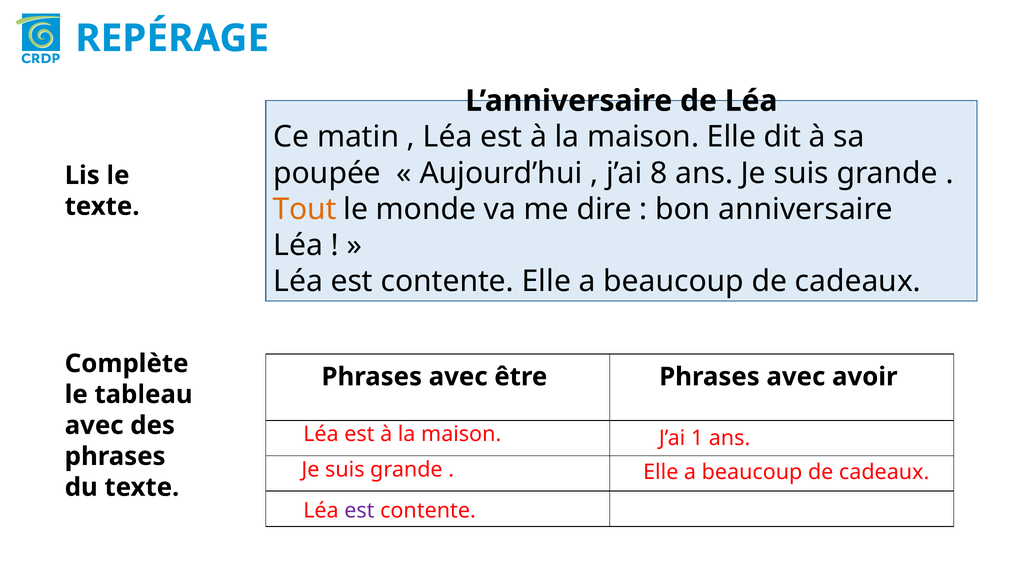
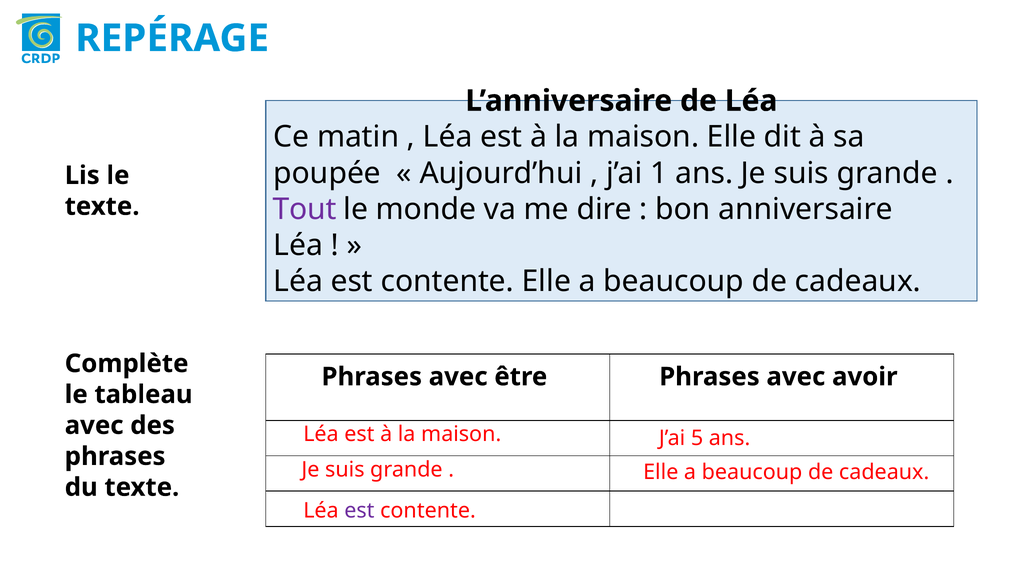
8: 8 -> 1
Tout colour: orange -> purple
1: 1 -> 5
